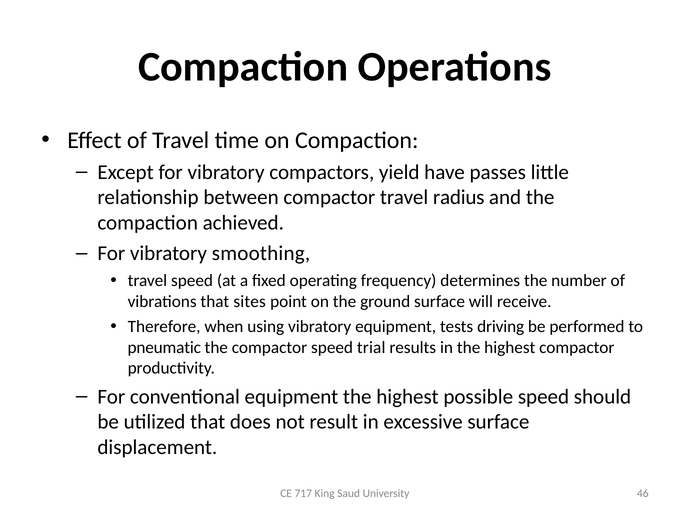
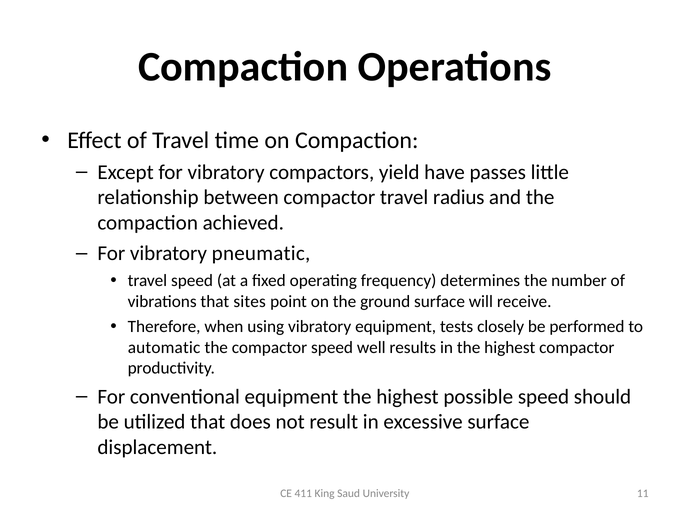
smoothing: smoothing -> pneumatic
driving: driving -> closely
pneumatic: pneumatic -> automatic
trial: trial -> well
717: 717 -> 411
46: 46 -> 11
